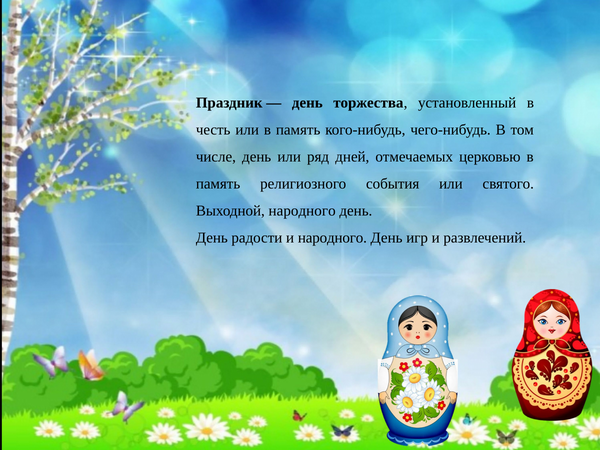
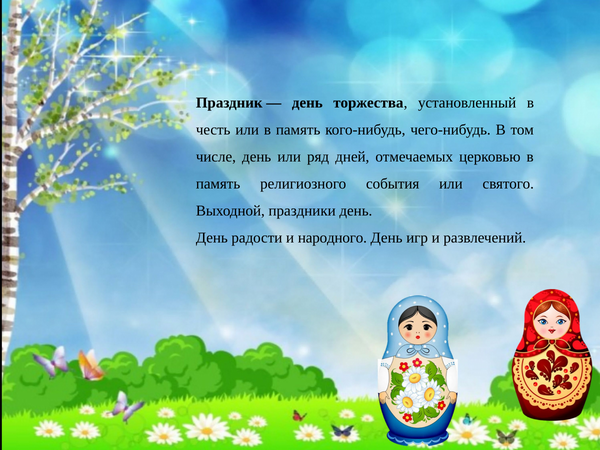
Выходной народного: народного -> праздники
